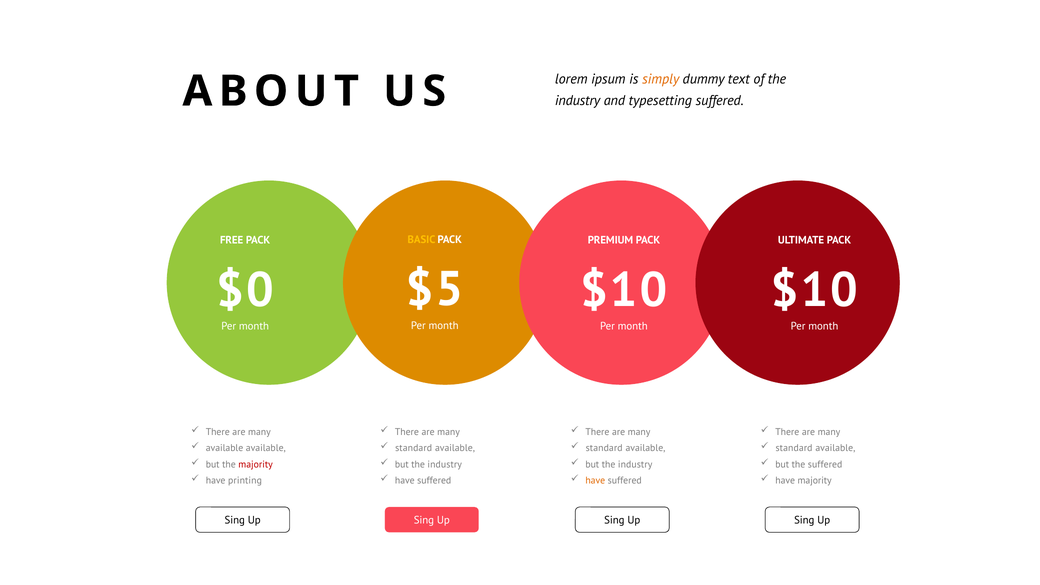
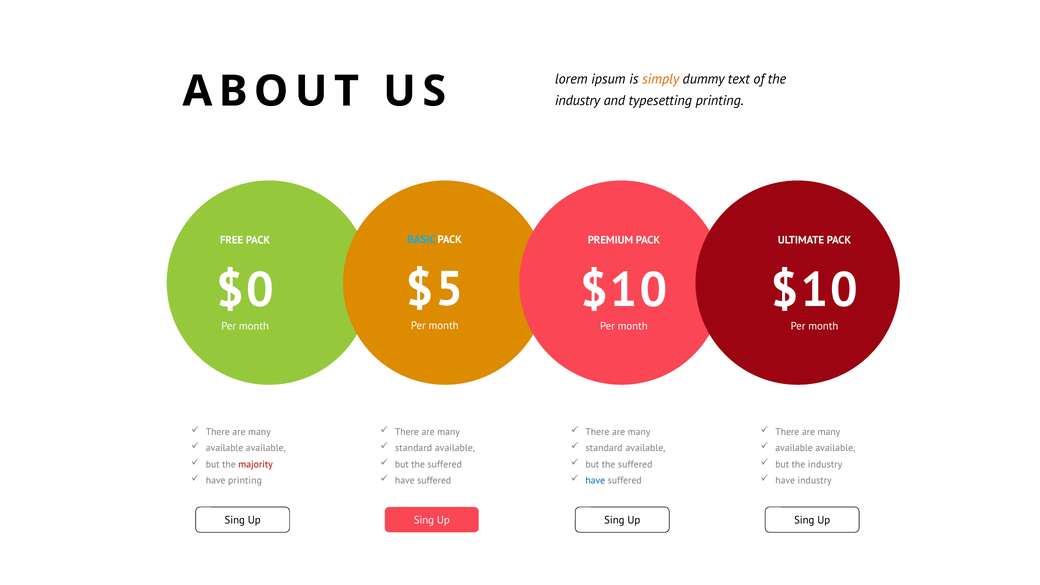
typesetting suffered: suffered -> printing
BASIC colour: yellow -> light blue
standard at (794, 448): standard -> available
industry at (445, 464): industry -> suffered
industry at (635, 464): industry -> suffered
but the suffered: suffered -> industry
have at (595, 481) colour: orange -> blue
have majority: majority -> industry
